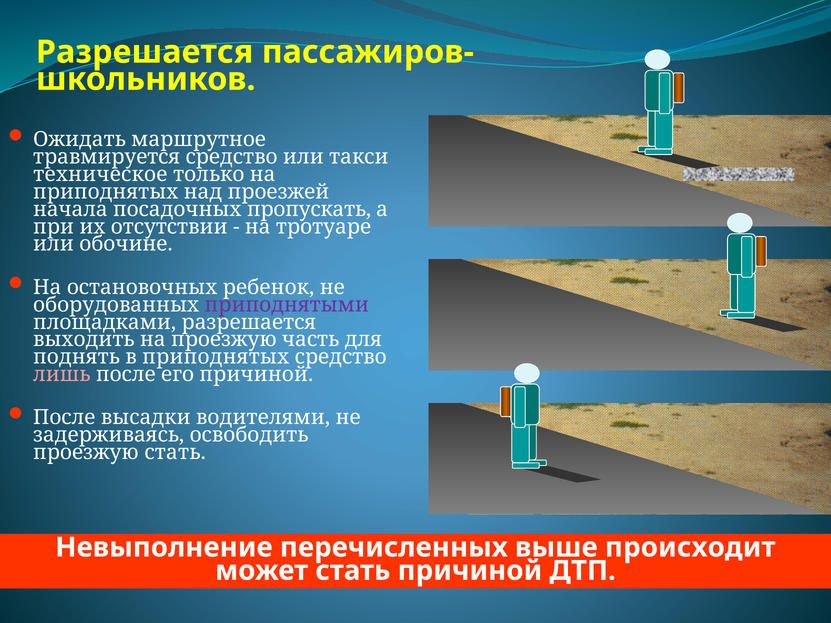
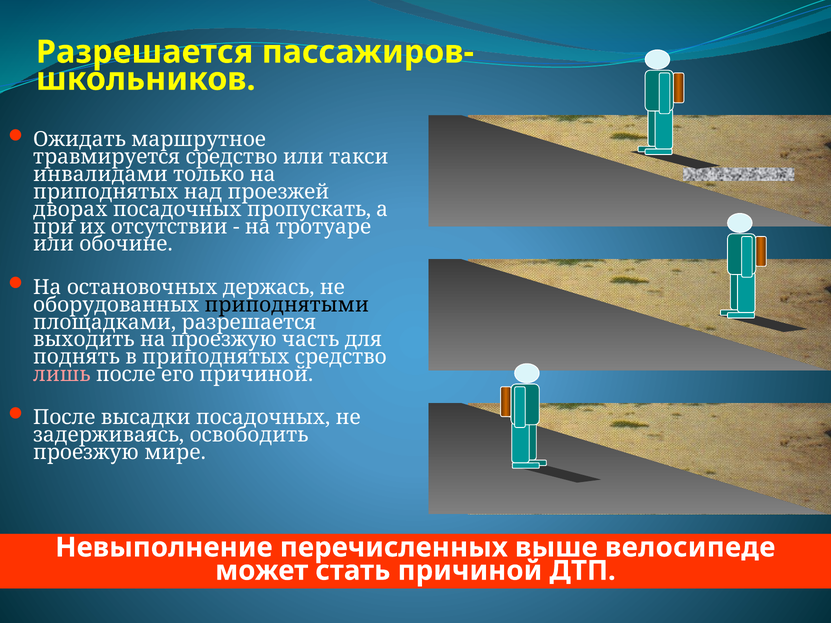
техническое: техническое -> инвалидами
начала: начала -> дворах
ребенок: ребенок -> держась
приподнятыми colour: purple -> black
высадки водителями: водителями -> посадочных
проезжую стать: стать -> мире
происходит: происходит -> велосипеде
